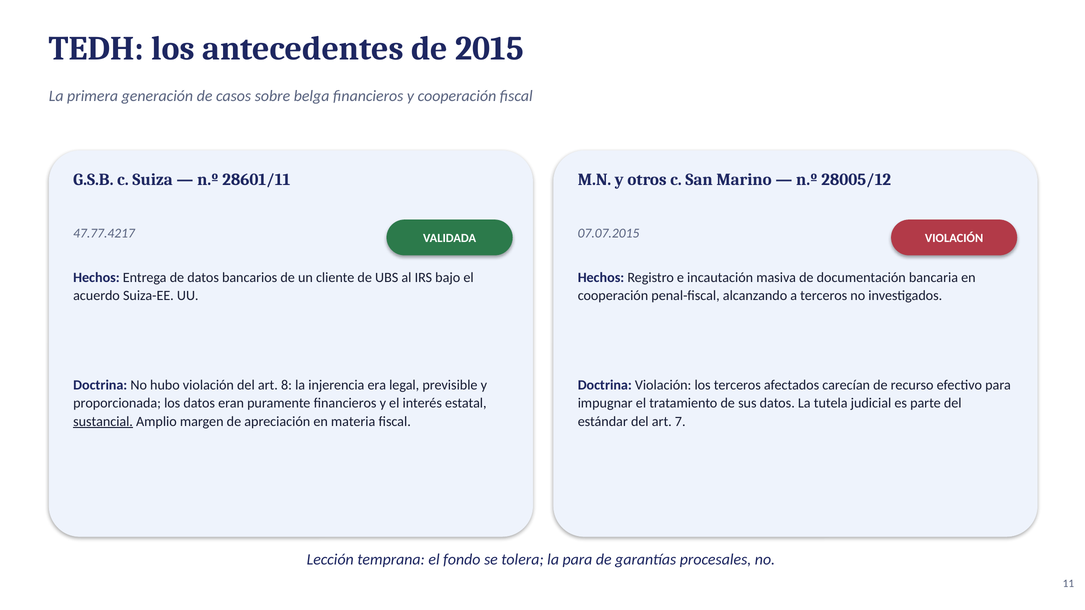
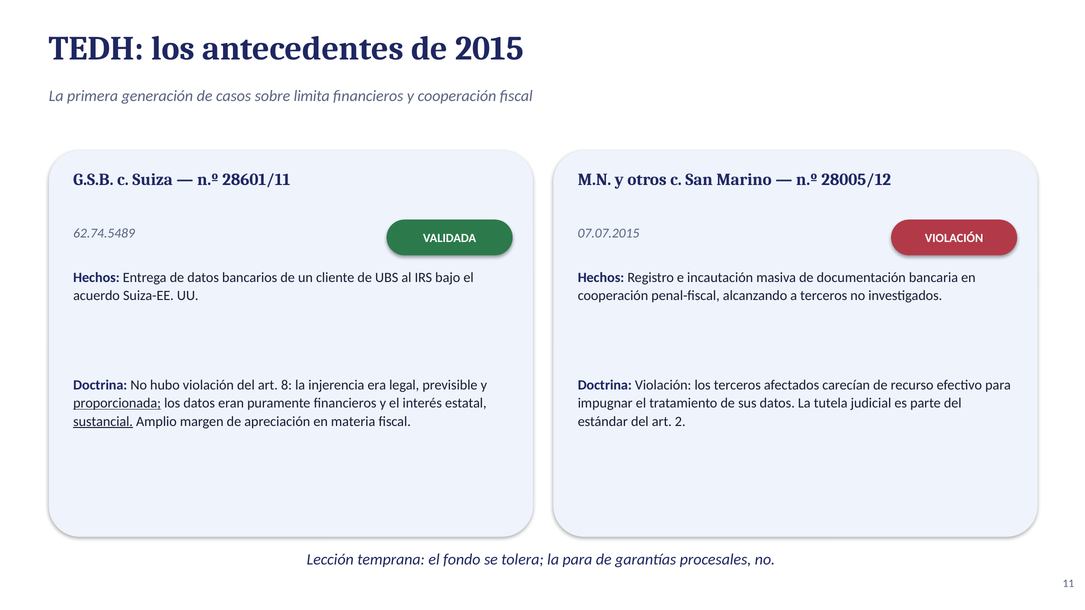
belga: belga -> limita
47.77.4217: 47.77.4217 -> 62.74.5489
proporcionada underline: none -> present
7: 7 -> 2
